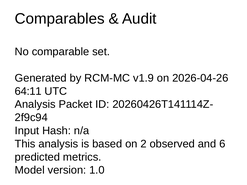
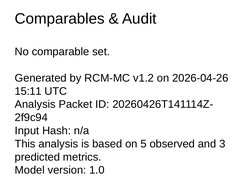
v1.9: v1.9 -> v1.2
64:11: 64:11 -> 15:11
2: 2 -> 5
6: 6 -> 3
